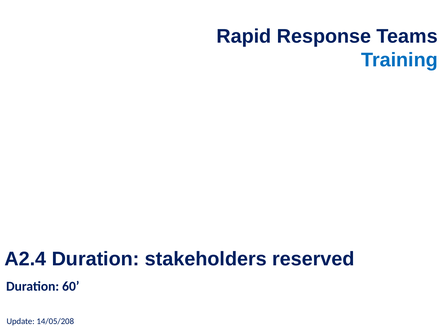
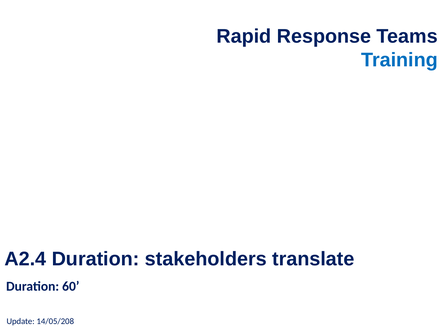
reserved: reserved -> translate
